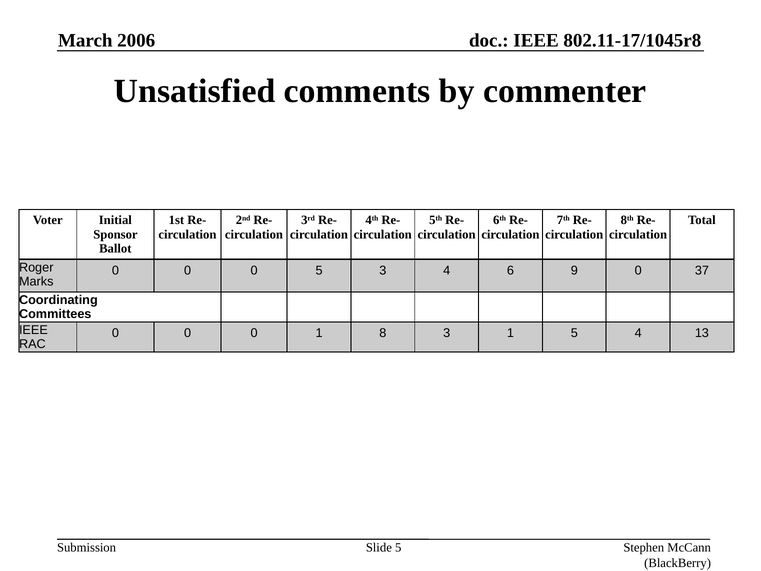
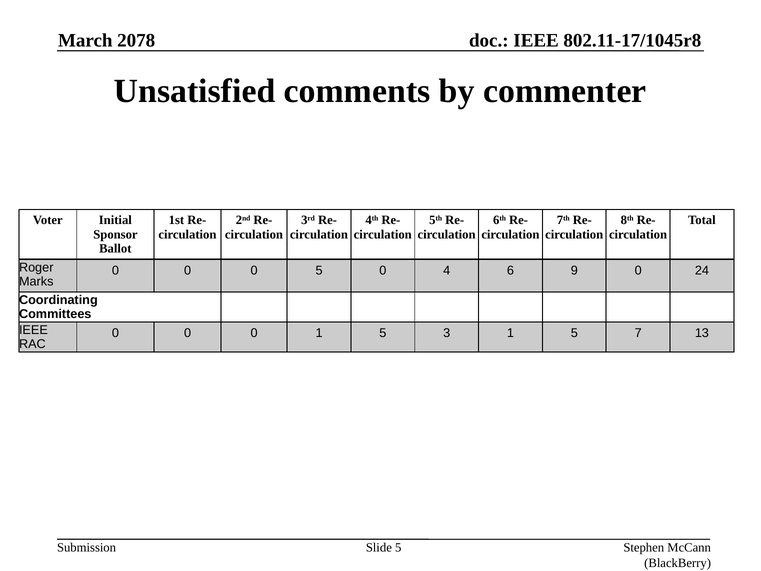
2006: 2006 -> 2078
5 3: 3 -> 0
37: 37 -> 24
0 1 8: 8 -> 5
5 4: 4 -> 7
